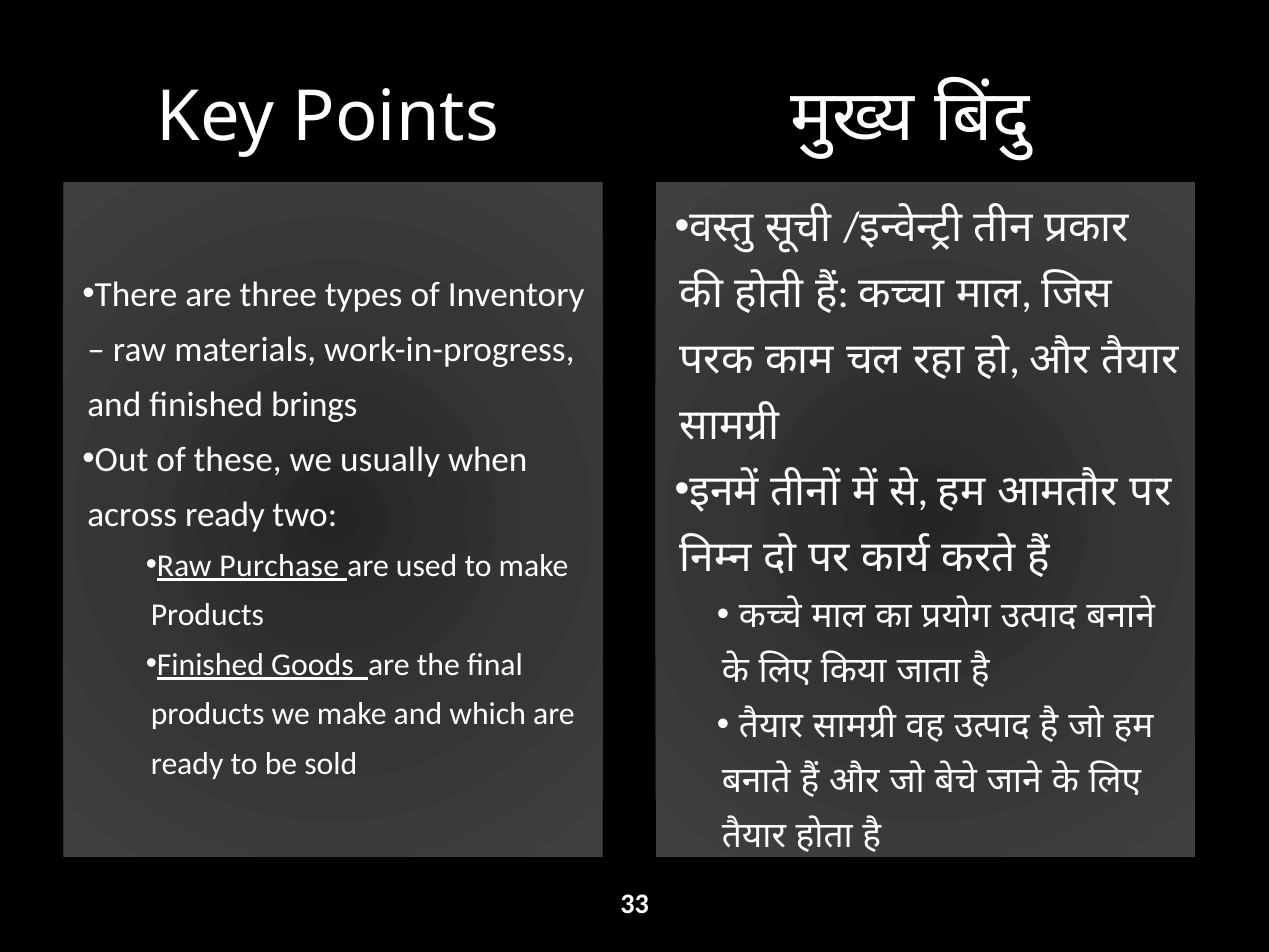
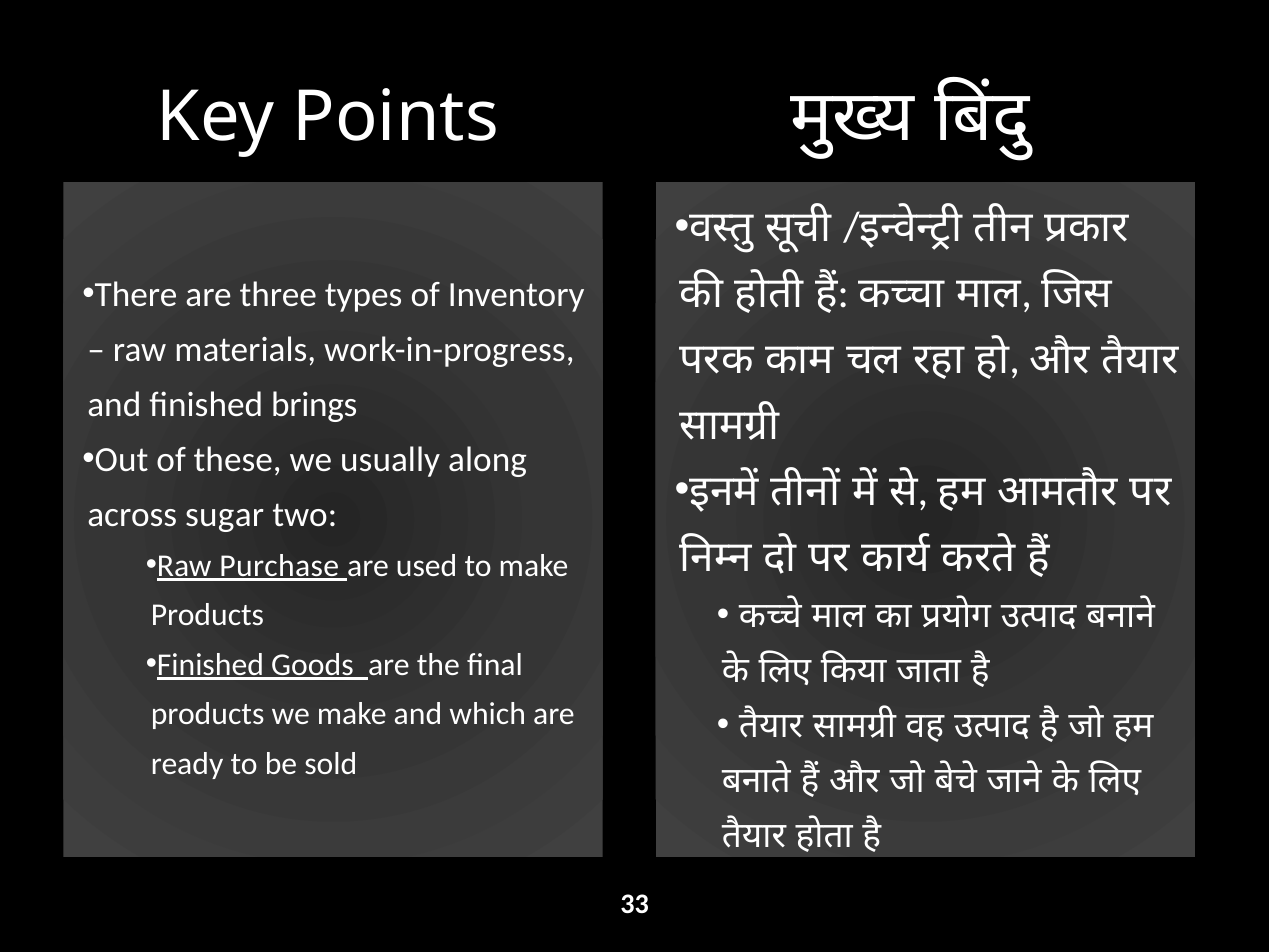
when: when -> along
across ready: ready -> sugar
